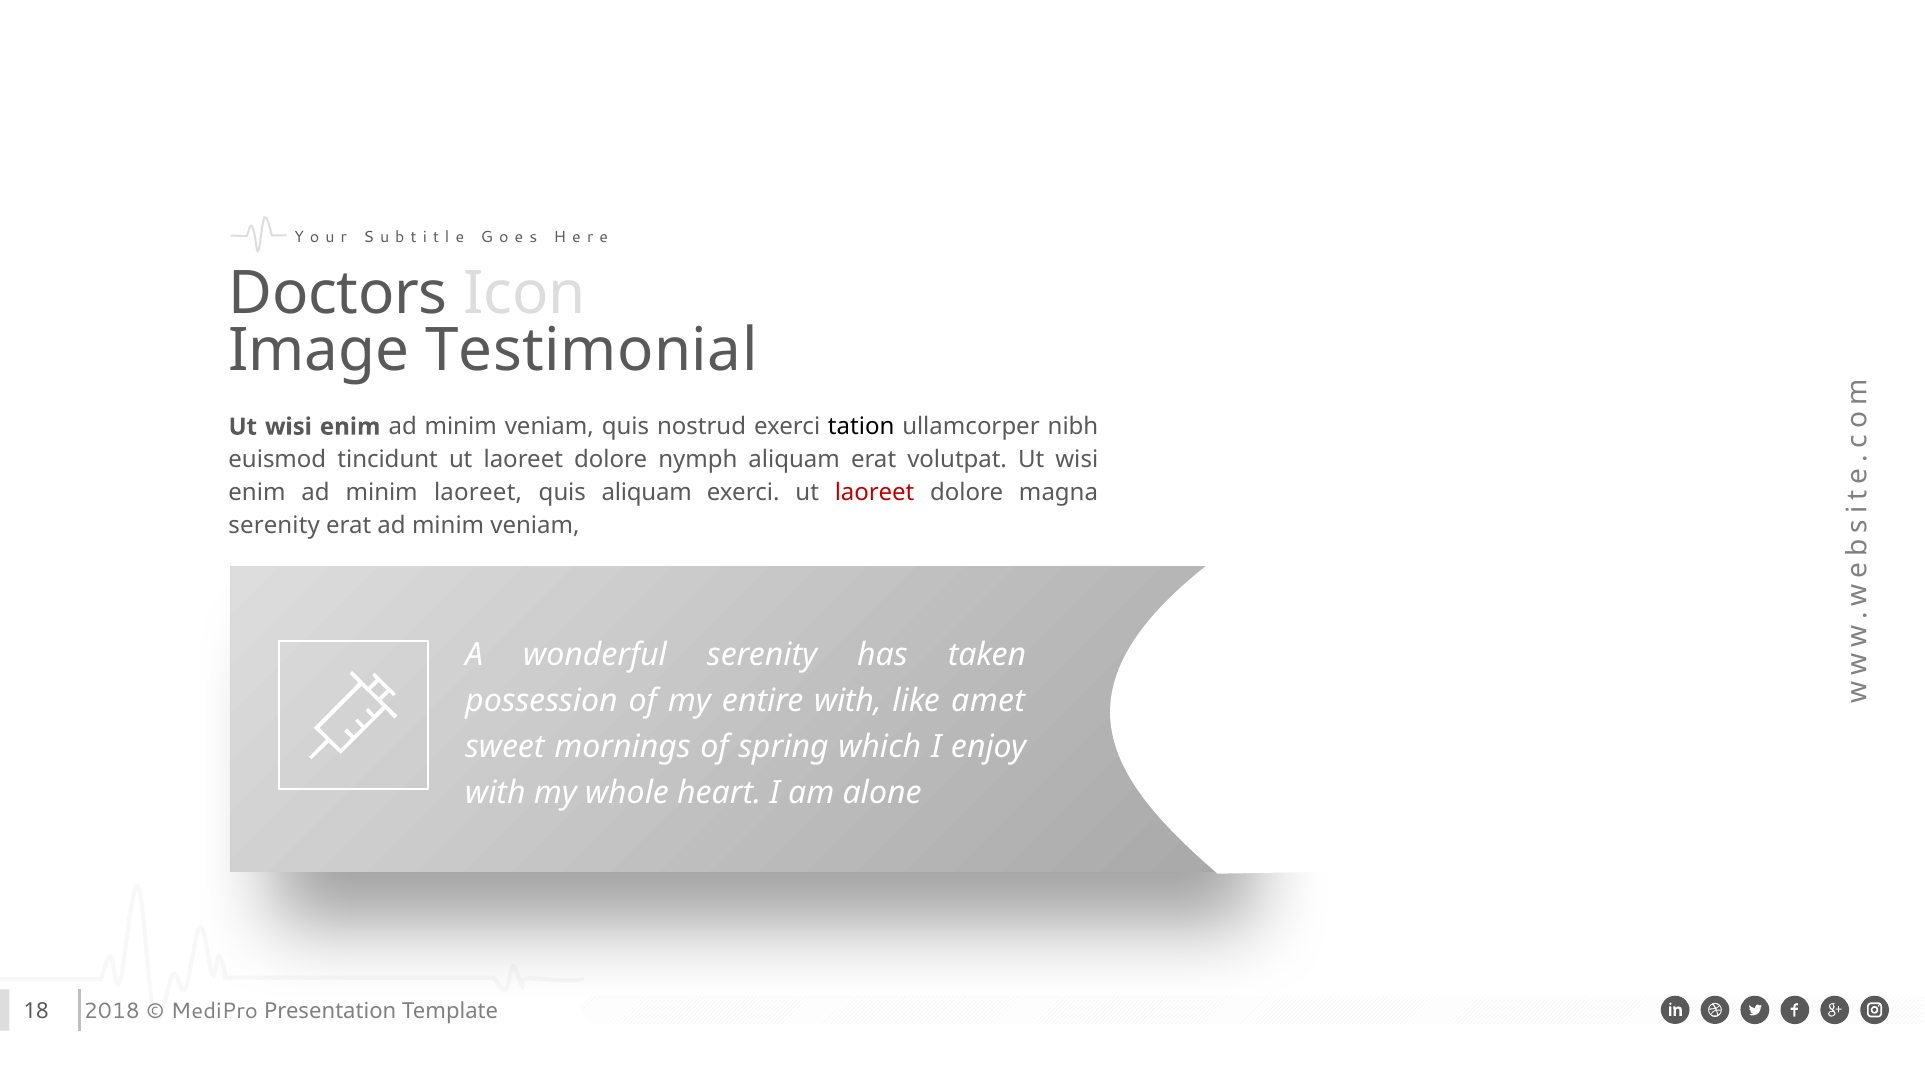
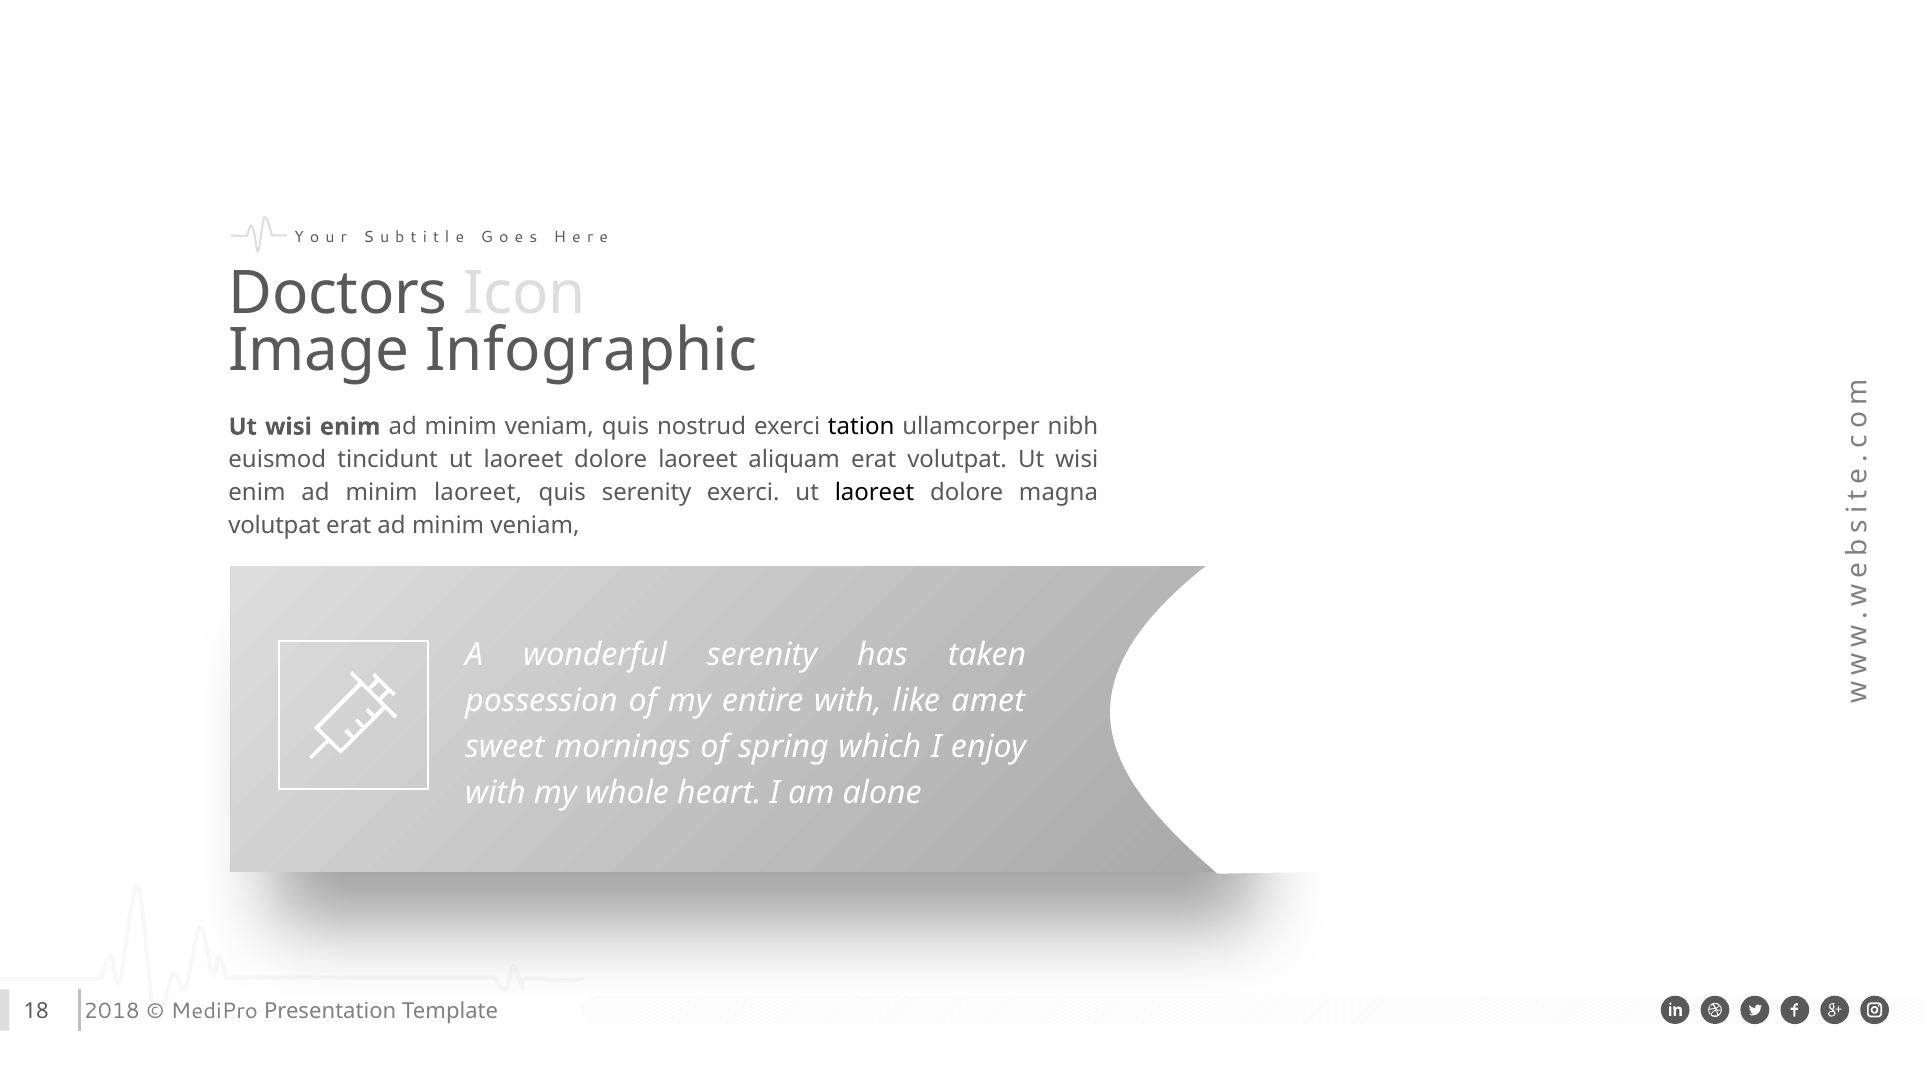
Testimonial: Testimonial -> Infographic
dolore nymph: nymph -> laoreet
quis aliquam: aliquam -> serenity
laoreet at (875, 492) colour: red -> black
serenity at (274, 525): serenity -> volutpat
